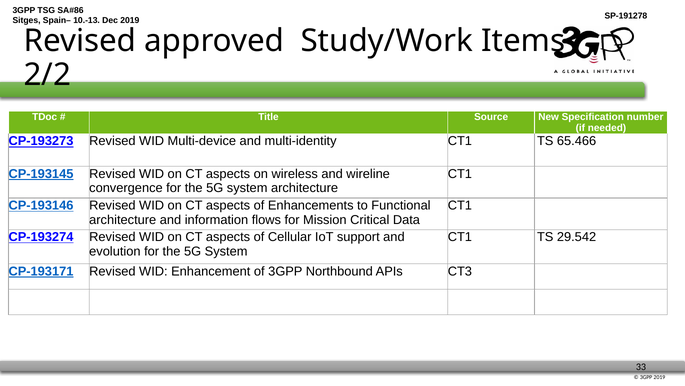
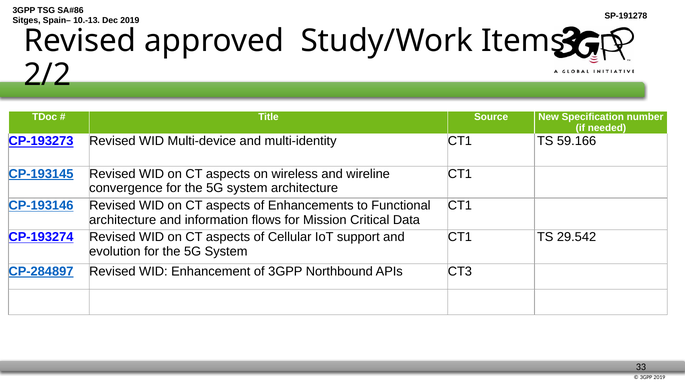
65.466: 65.466 -> 59.166
CP-193171: CP-193171 -> CP-284897
